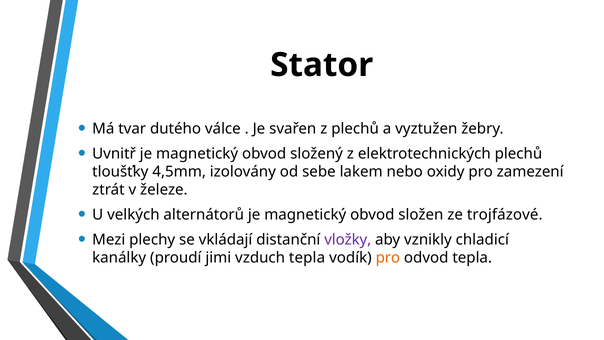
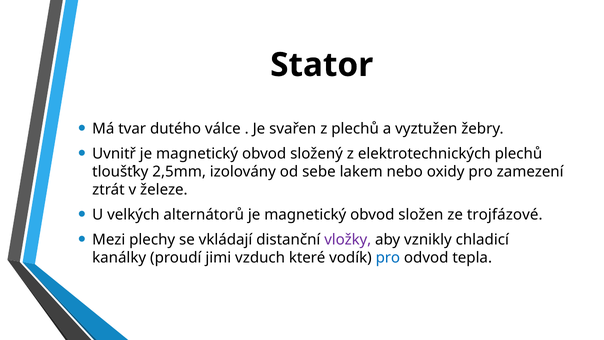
4,5mm: 4,5mm -> 2,5mm
vzduch tepla: tepla -> které
pro at (388, 258) colour: orange -> blue
